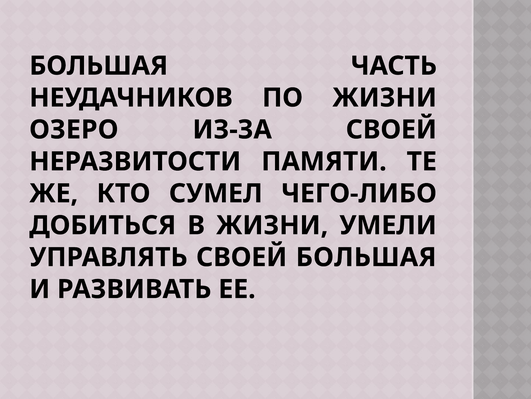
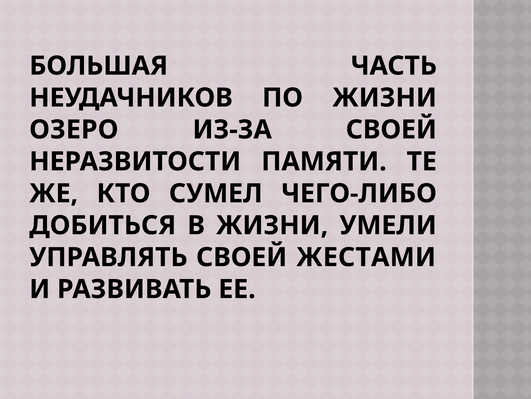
СВОЕЙ БОЛЬШАЯ: БОЛЬШАЯ -> ЖЕСТАМИ
